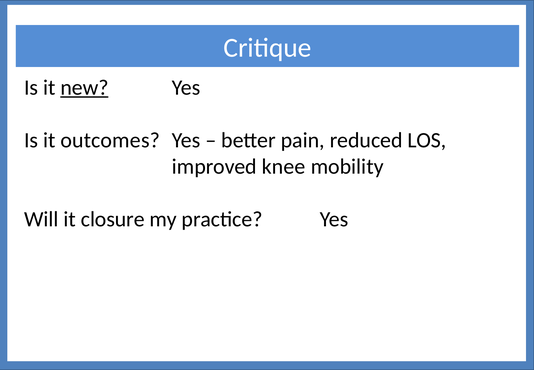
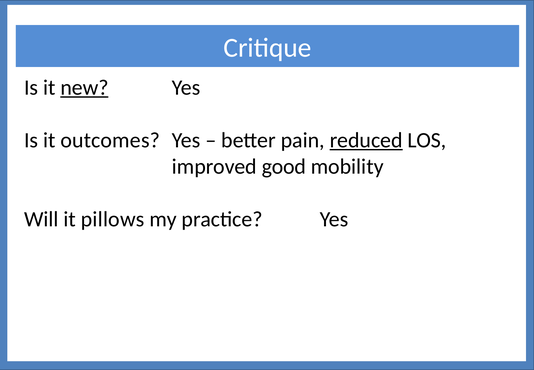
reduced underline: none -> present
knee: knee -> good
closure: closure -> pillows
